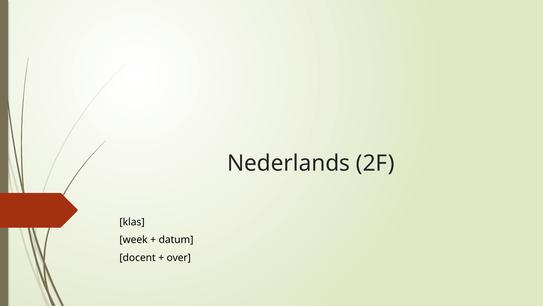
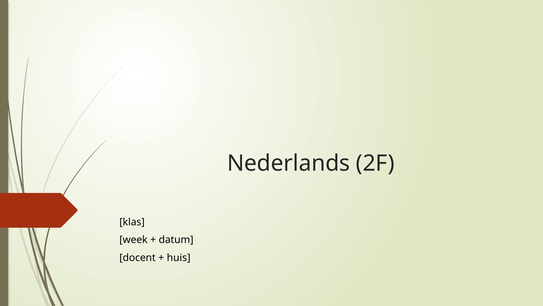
over: over -> huis
